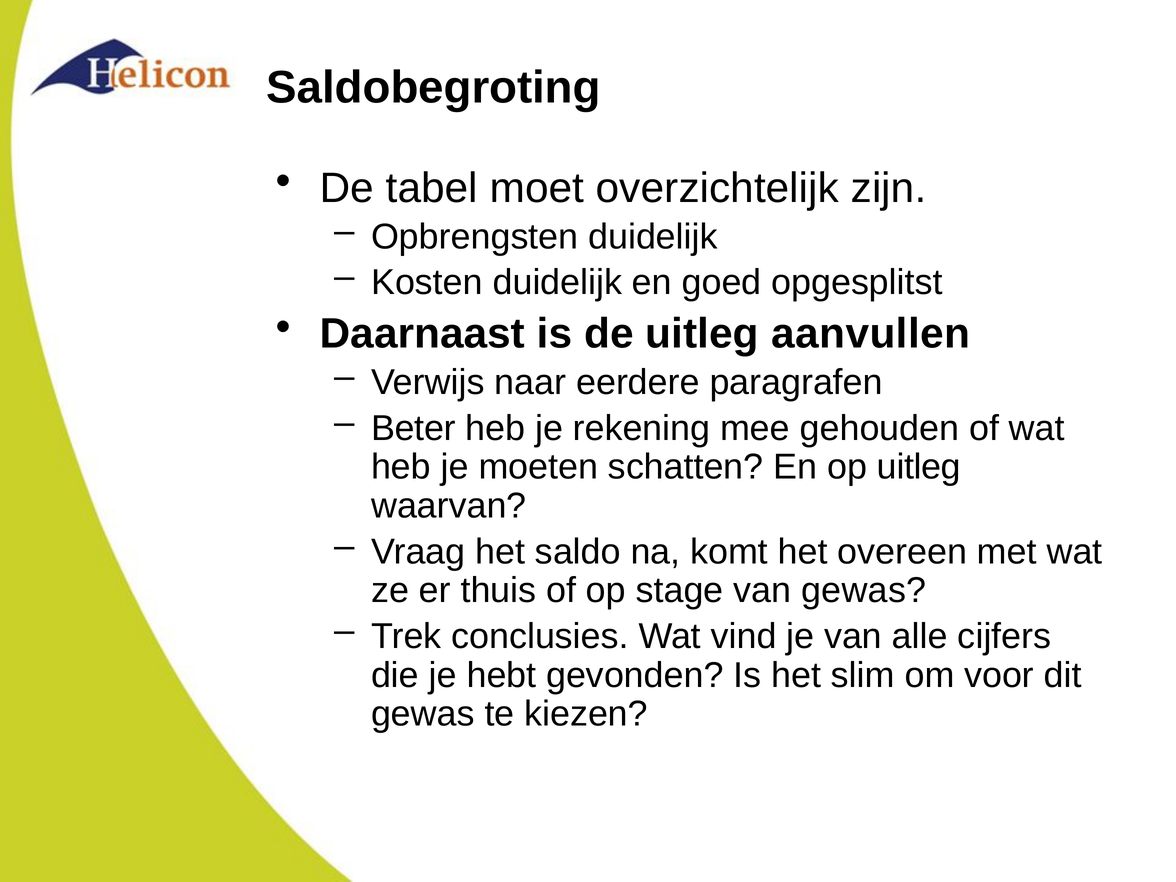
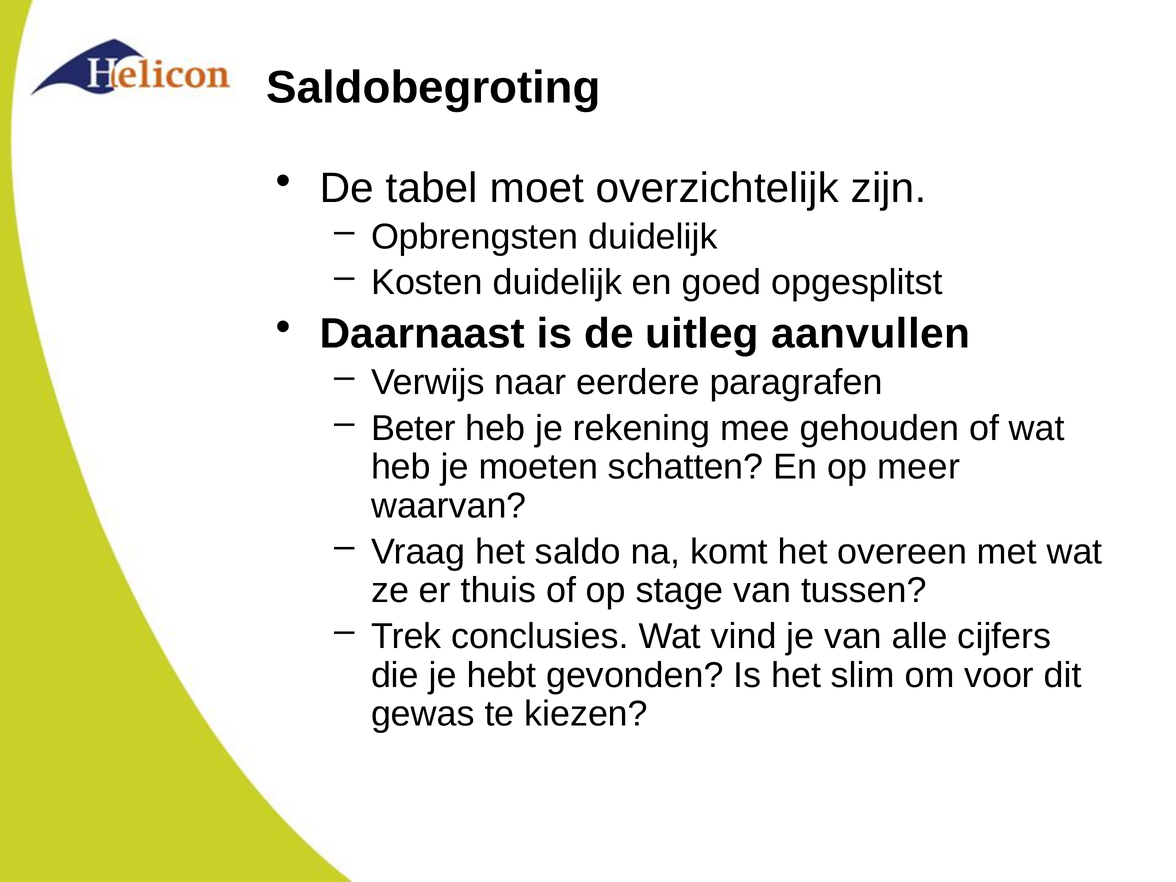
op uitleg: uitleg -> meer
van gewas: gewas -> tussen
